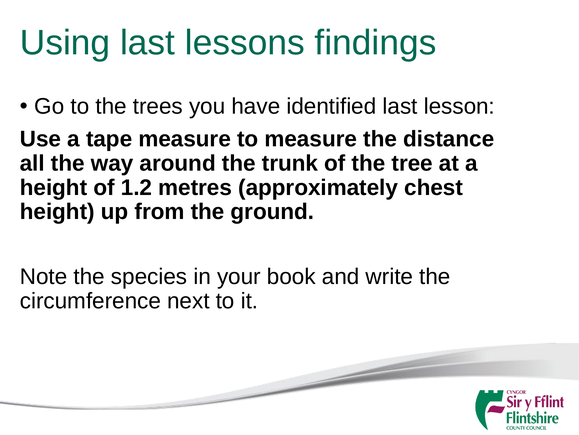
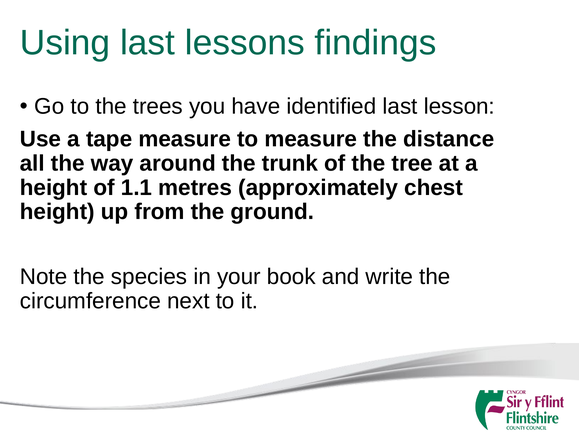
1.2: 1.2 -> 1.1
